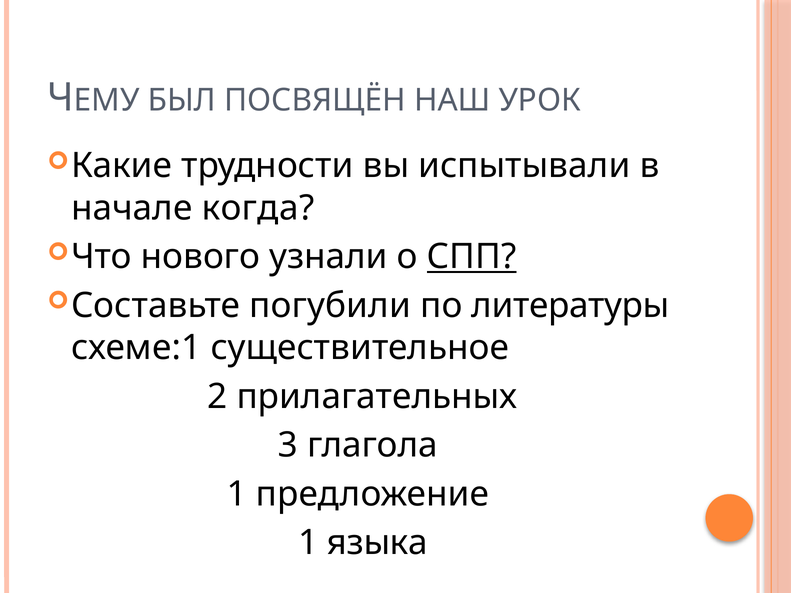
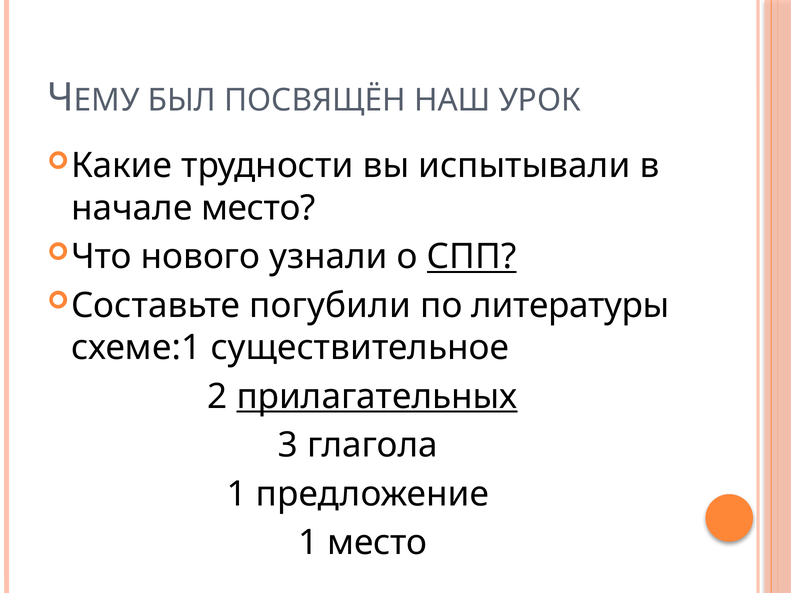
начале когда: когда -> место
прилагательных underline: none -> present
1 языка: языка -> место
